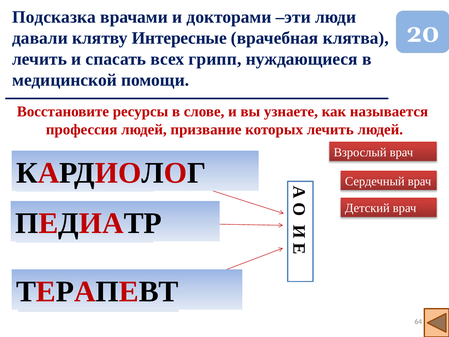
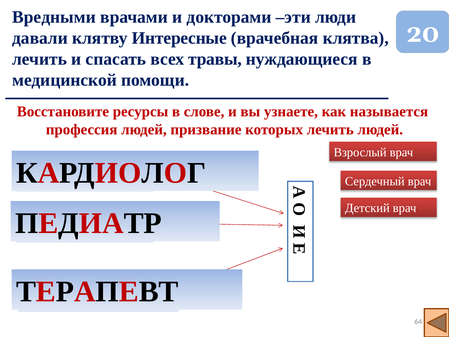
Подсказка: Подсказка -> Вредными
грипп: грипп -> травы
